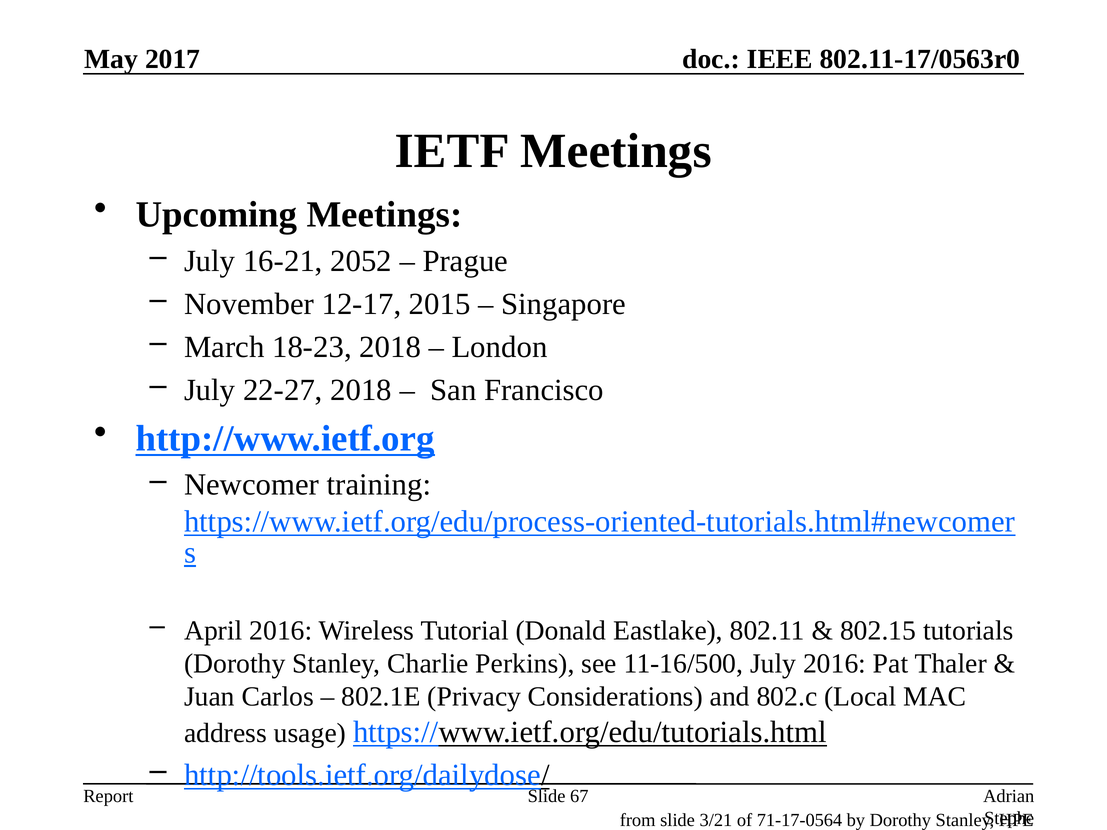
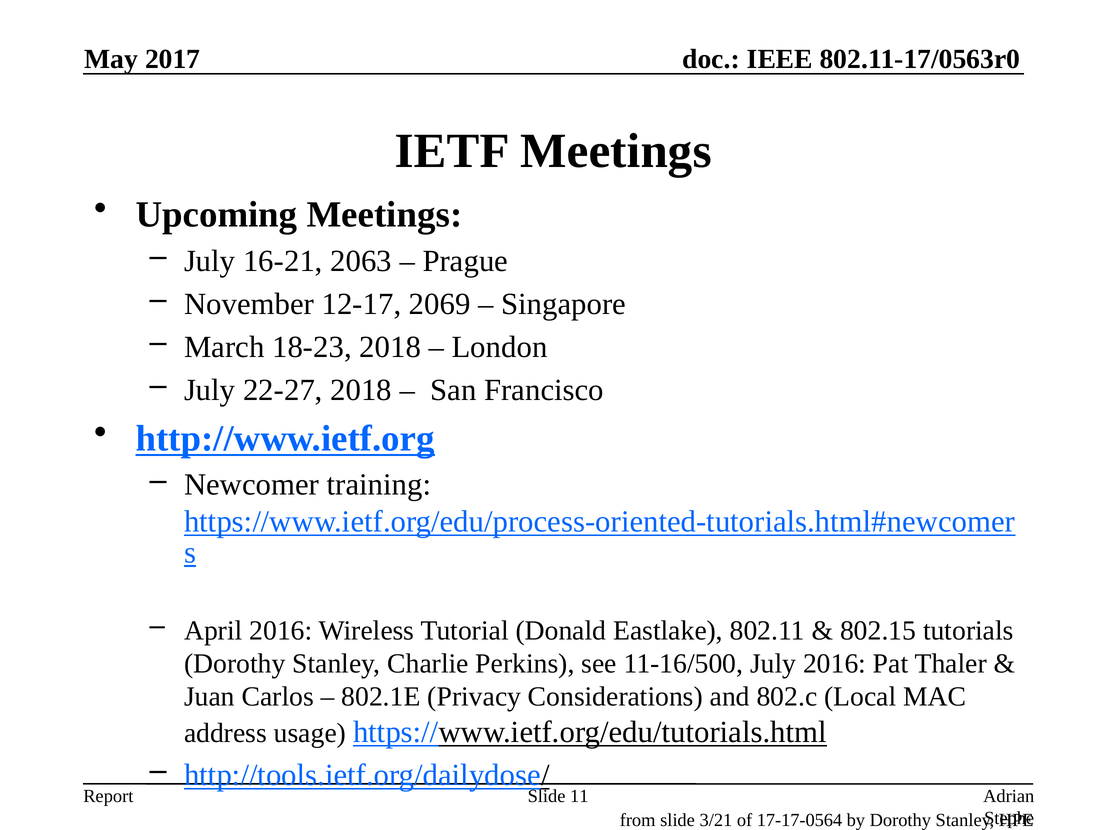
2052: 2052 -> 2063
2015: 2015 -> 2069
67: 67 -> 11
71-17-0564: 71-17-0564 -> 17-17-0564
